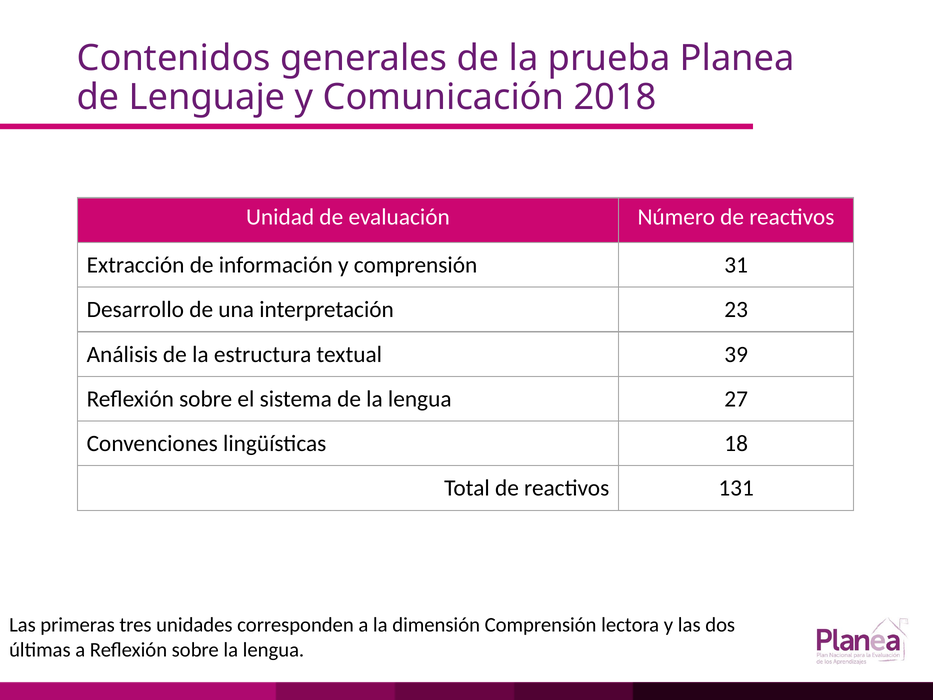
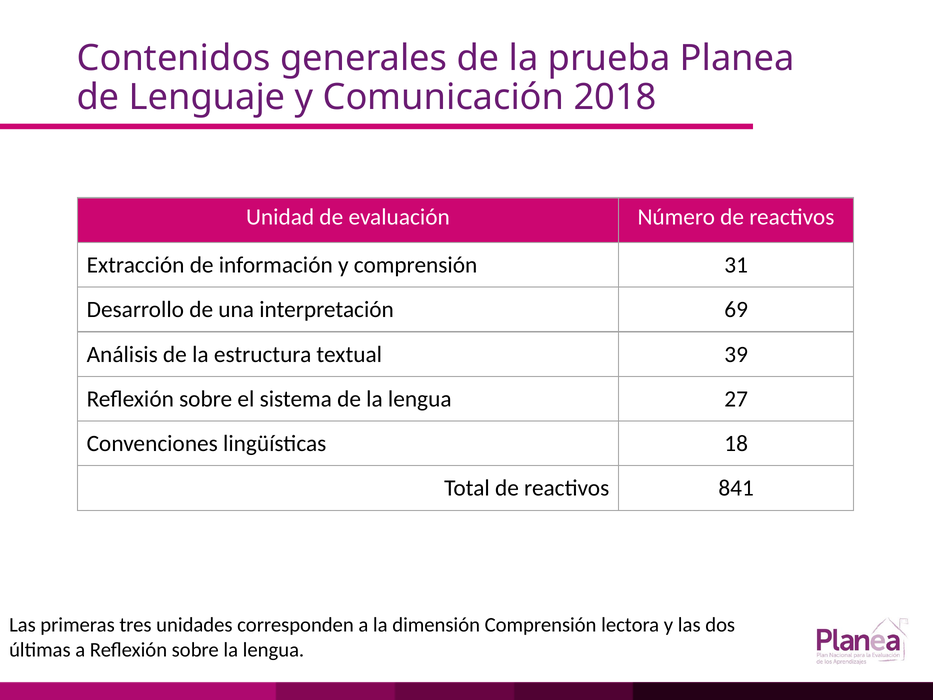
23: 23 -> 69
131: 131 -> 841
